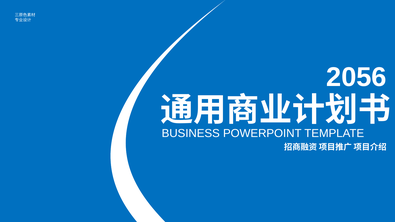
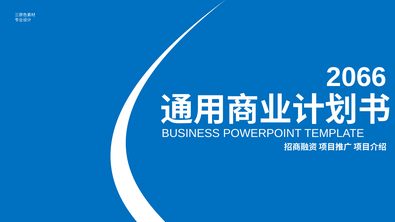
2056: 2056 -> 2066
